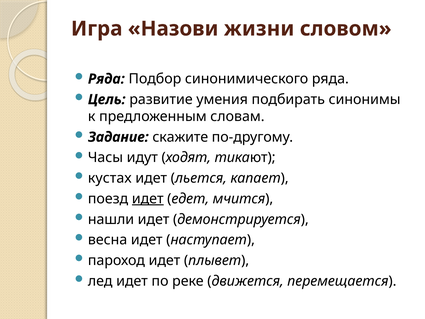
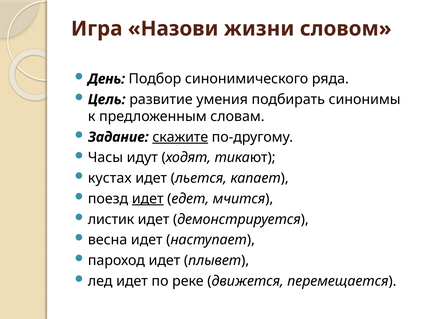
Ряда at (106, 79): Ряда -> День
скажите underline: none -> present
нашли: нашли -> листик
